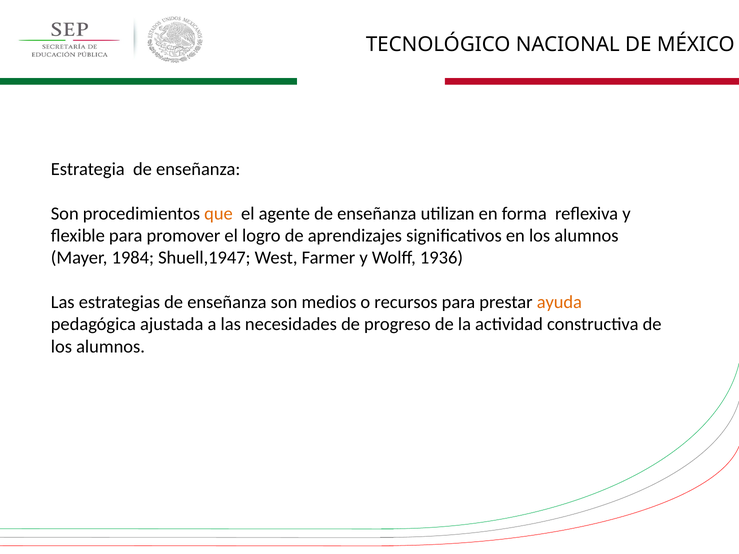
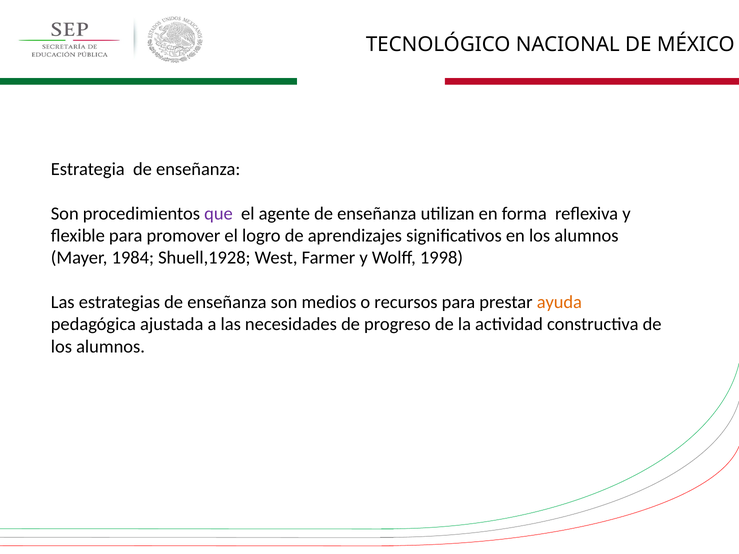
que colour: orange -> purple
Shuell,1947: Shuell,1947 -> Shuell,1928
1936: 1936 -> 1998
